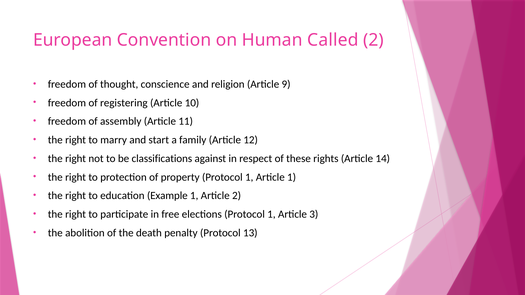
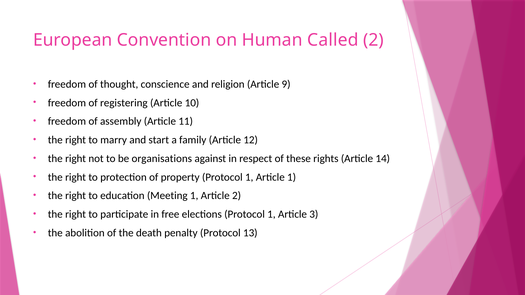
classifications: classifications -> organisations
Example: Example -> Meeting
